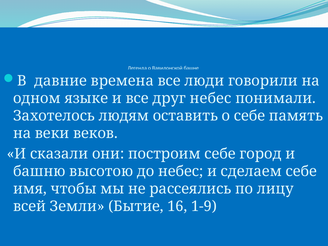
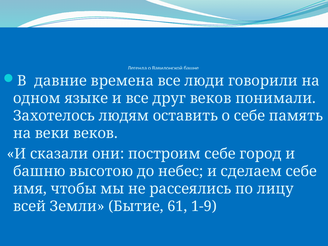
друг небес: небес -> веков
16: 16 -> 61
